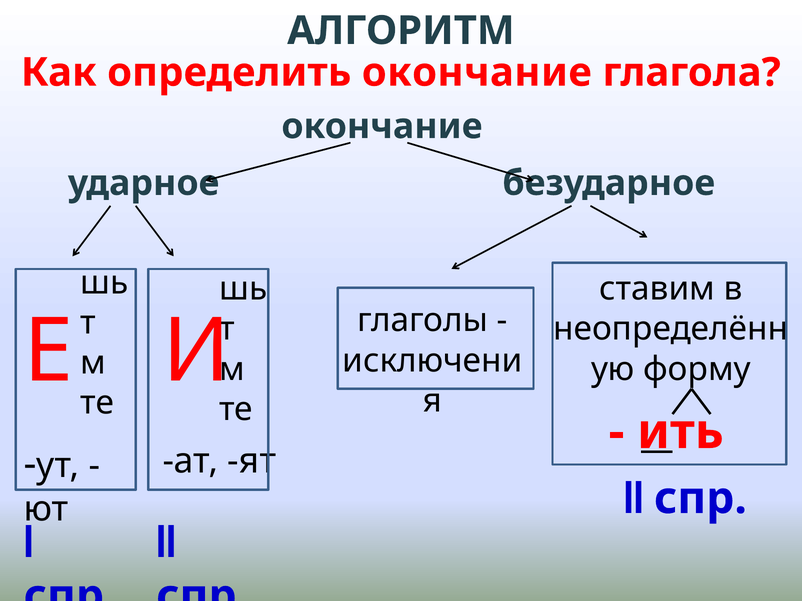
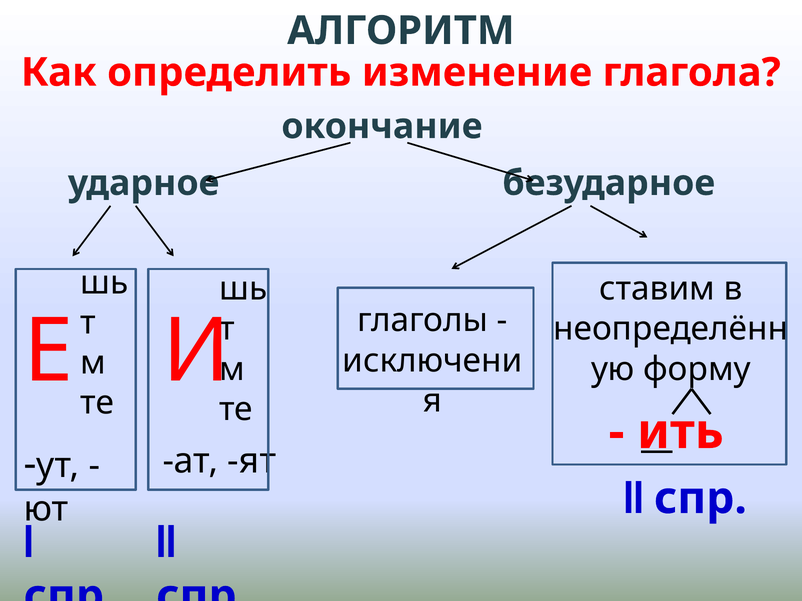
определить окончание: окончание -> изменение
